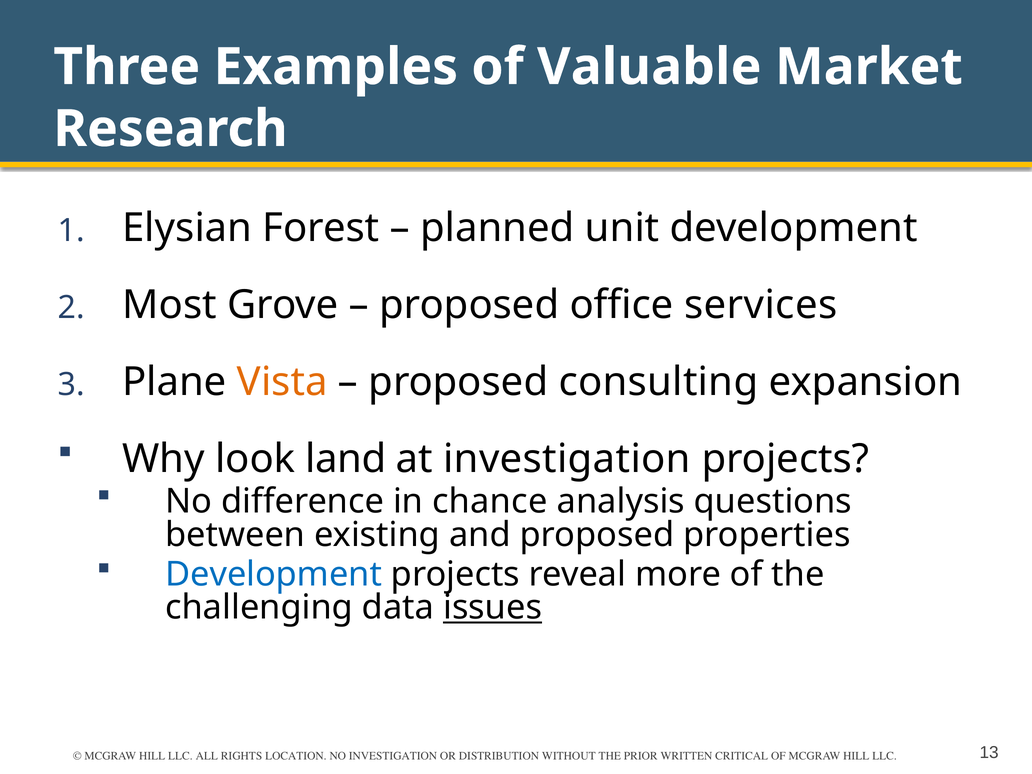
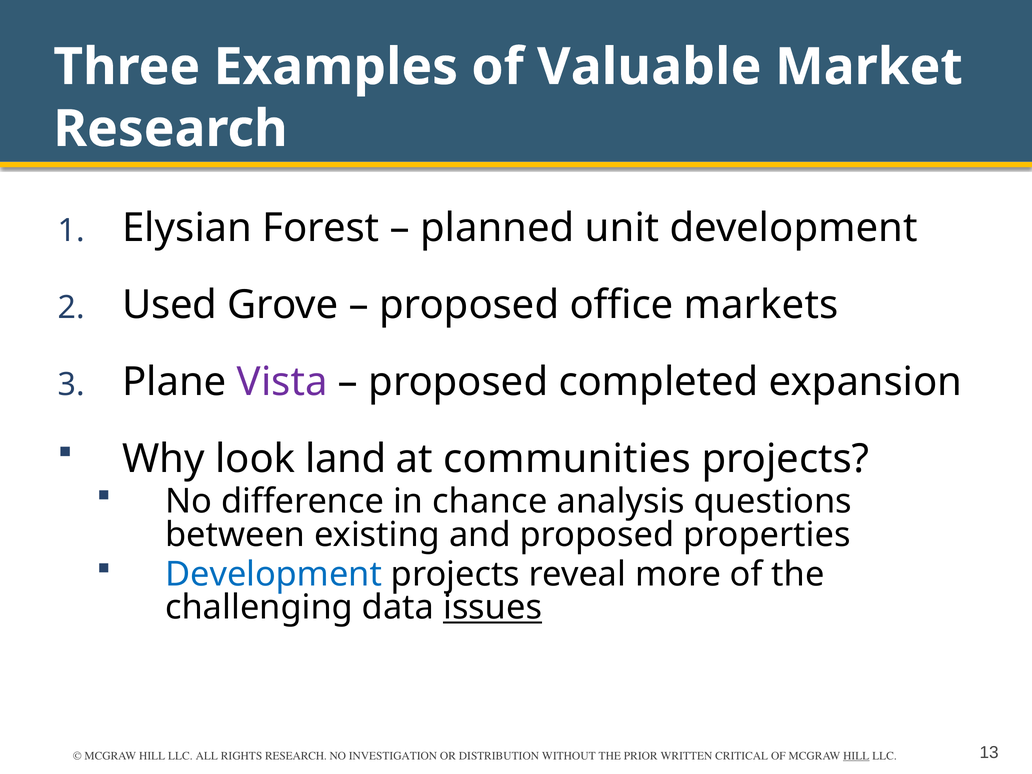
Most: Most -> Used
services: services -> markets
Vista colour: orange -> purple
consulting: consulting -> completed
at investigation: investigation -> communities
RIGHTS LOCATION: LOCATION -> RESEARCH
HILL at (856, 756) underline: none -> present
